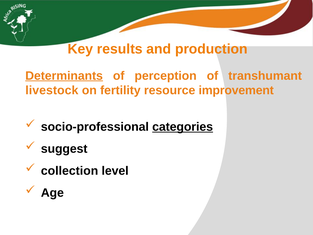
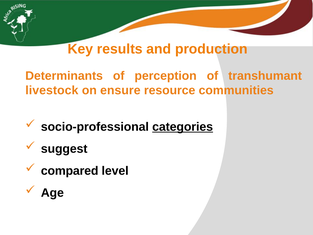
Determinants underline: present -> none
fertility: fertility -> ensure
improvement: improvement -> communities
collection: collection -> compared
